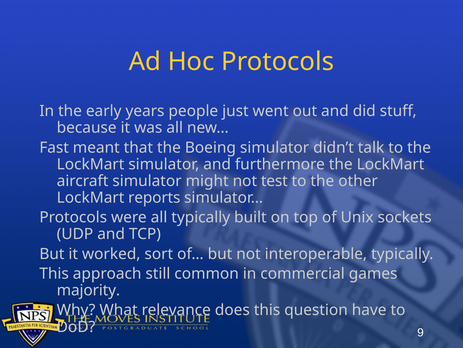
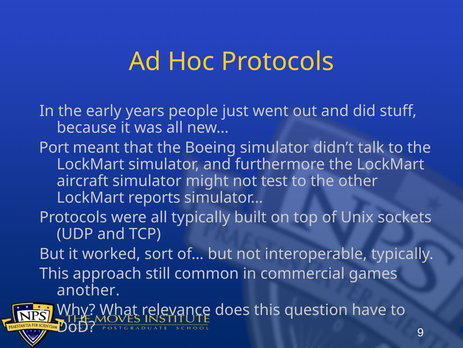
Fast: Fast -> Port
majority: majority -> another
